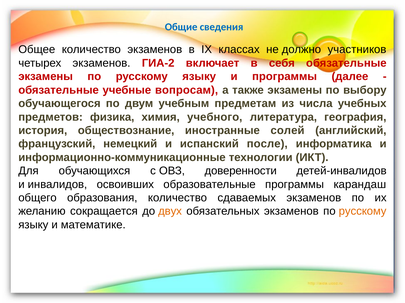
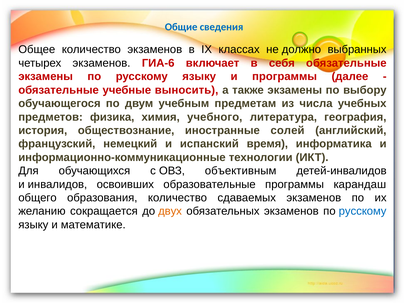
участников: участников -> выбранных
ГИА-2: ГИА-2 -> ГИА-6
вопросам: вопросам -> выносить
после: после -> время
доверенности: доверенности -> объективным
русскому at (363, 212) colour: orange -> blue
